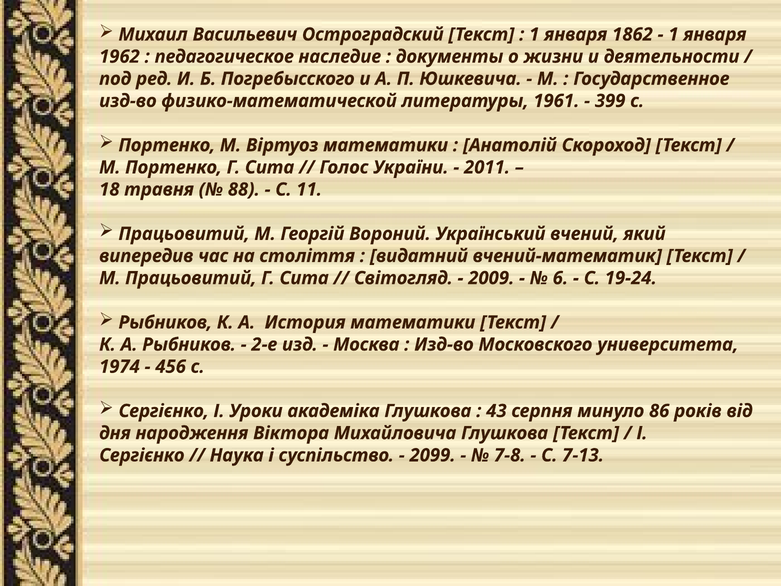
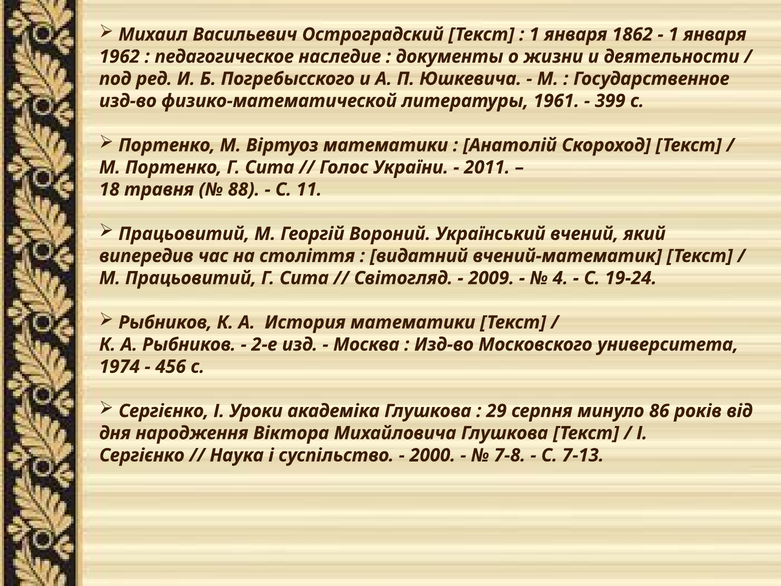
6: 6 -> 4
43: 43 -> 29
2099: 2099 -> 2000
